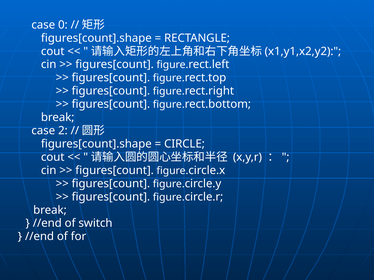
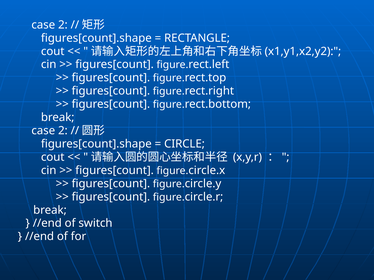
0 at (63, 25): 0 -> 2
